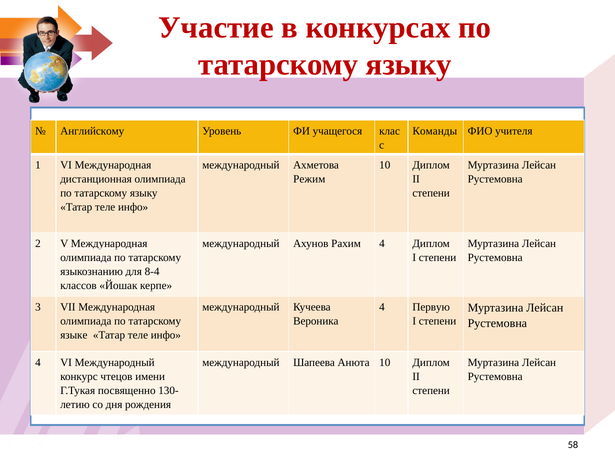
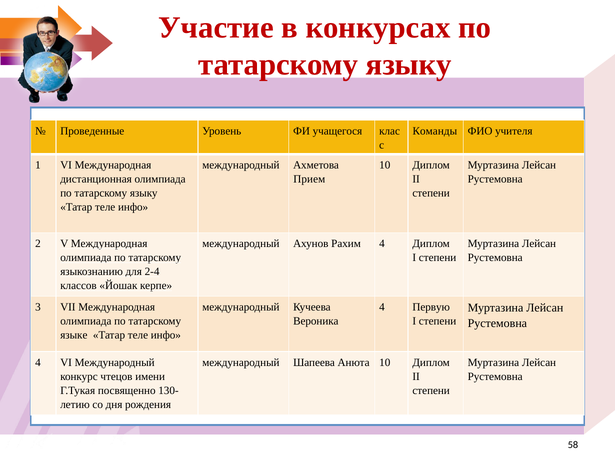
Английскому: Английскому -> Проведенные
Режим: Режим -> Прием
8-4: 8-4 -> 2-4
